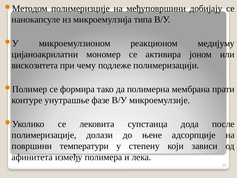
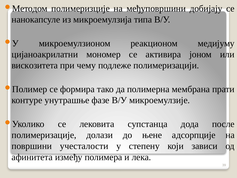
температури: температури -> учесталости
